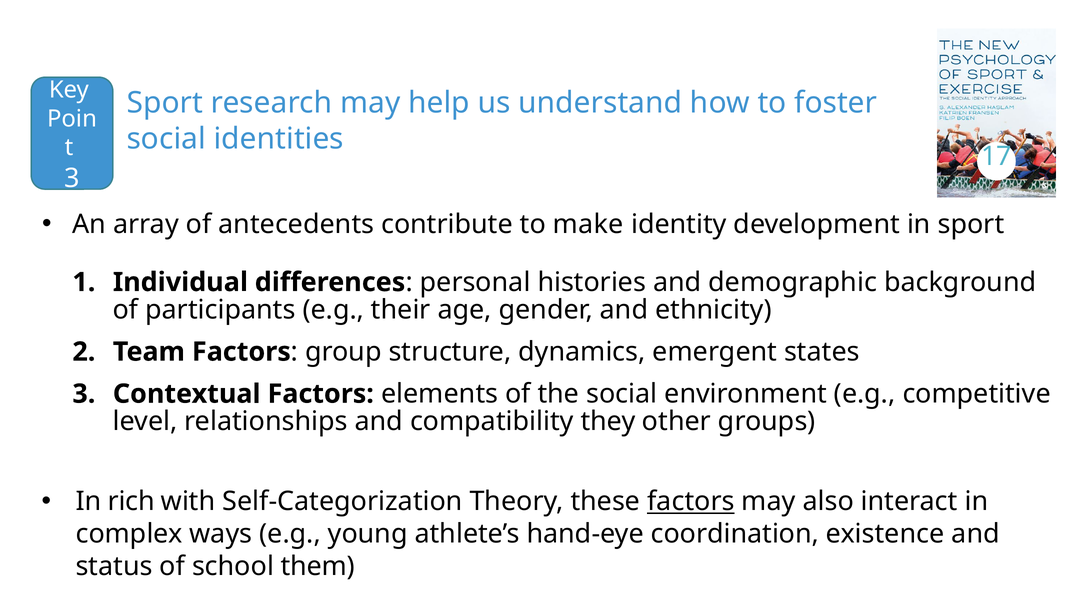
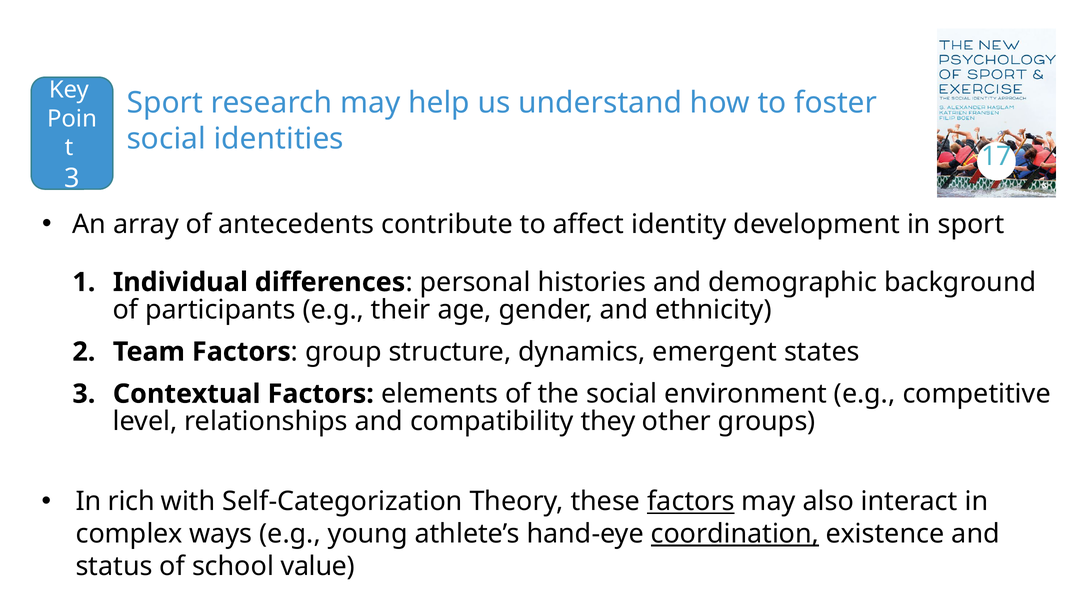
make: make -> affect
coordination underline: none -> present
them: them -> value
